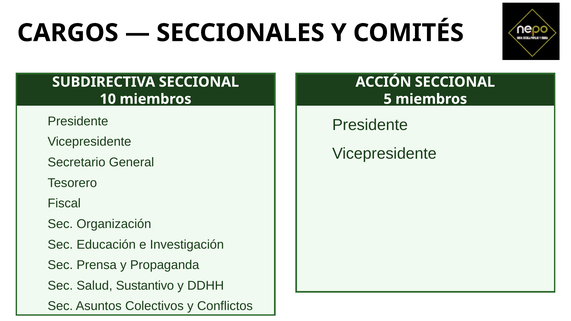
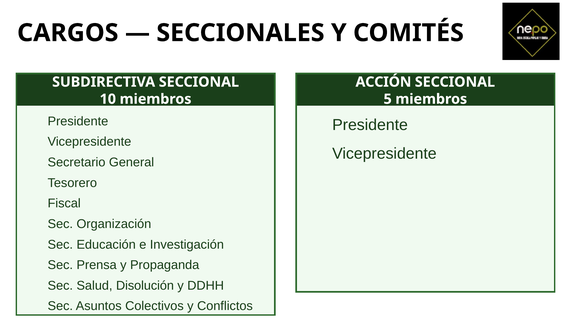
Sustantivo: Sustantivo -> Disolución
